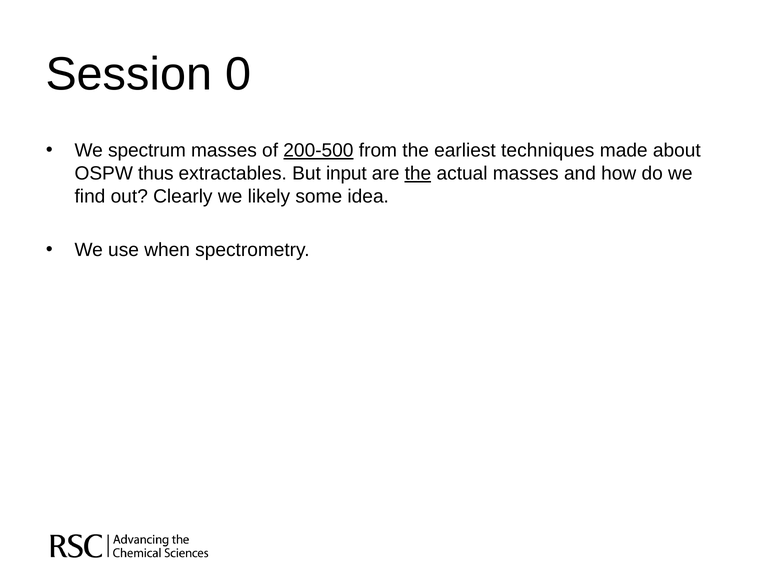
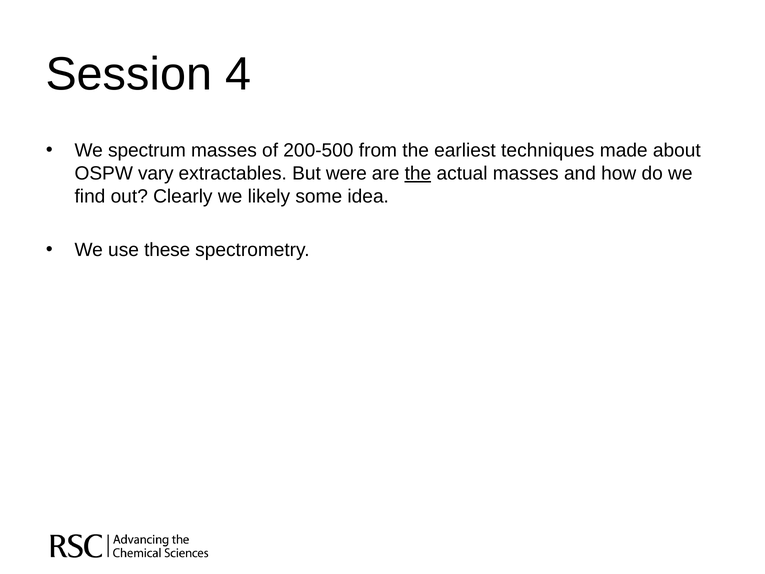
0: 0 -> 4
200-500 underline: present -> none
thus: thus -> vary
input: input -> were
when: when -> these
